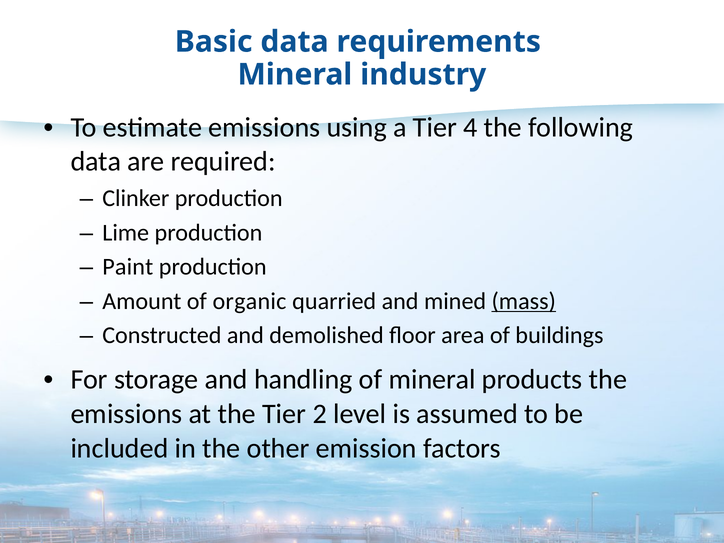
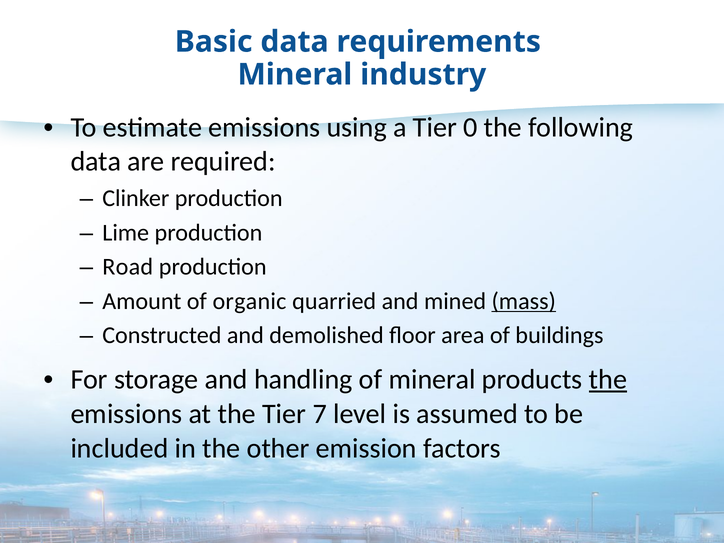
4: 4 -> 0
Paint: Paint -> Road
the at (608, 379) underline: none -> present
2: 2 -> 7
